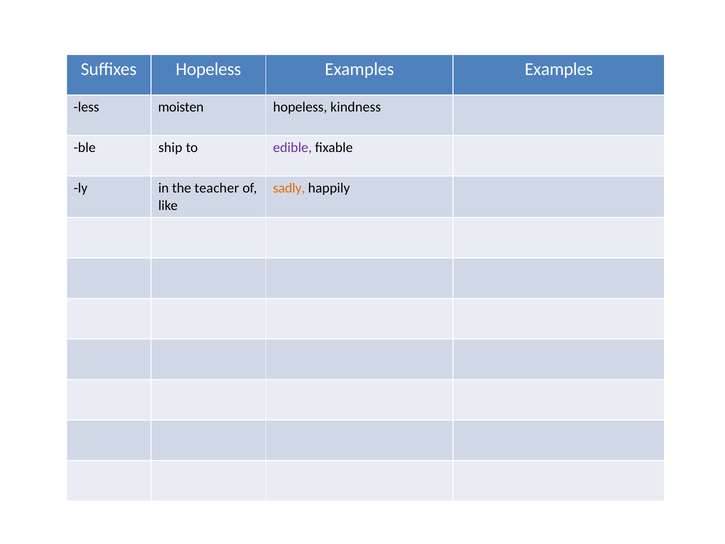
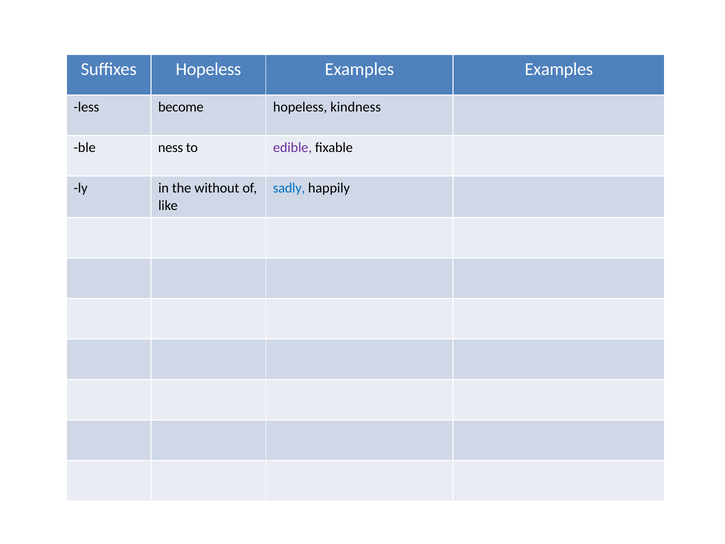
moisten: moisten -> become
ship: ship -> ness
teacher: teacher -> without
sadly colour: orange -> blue
